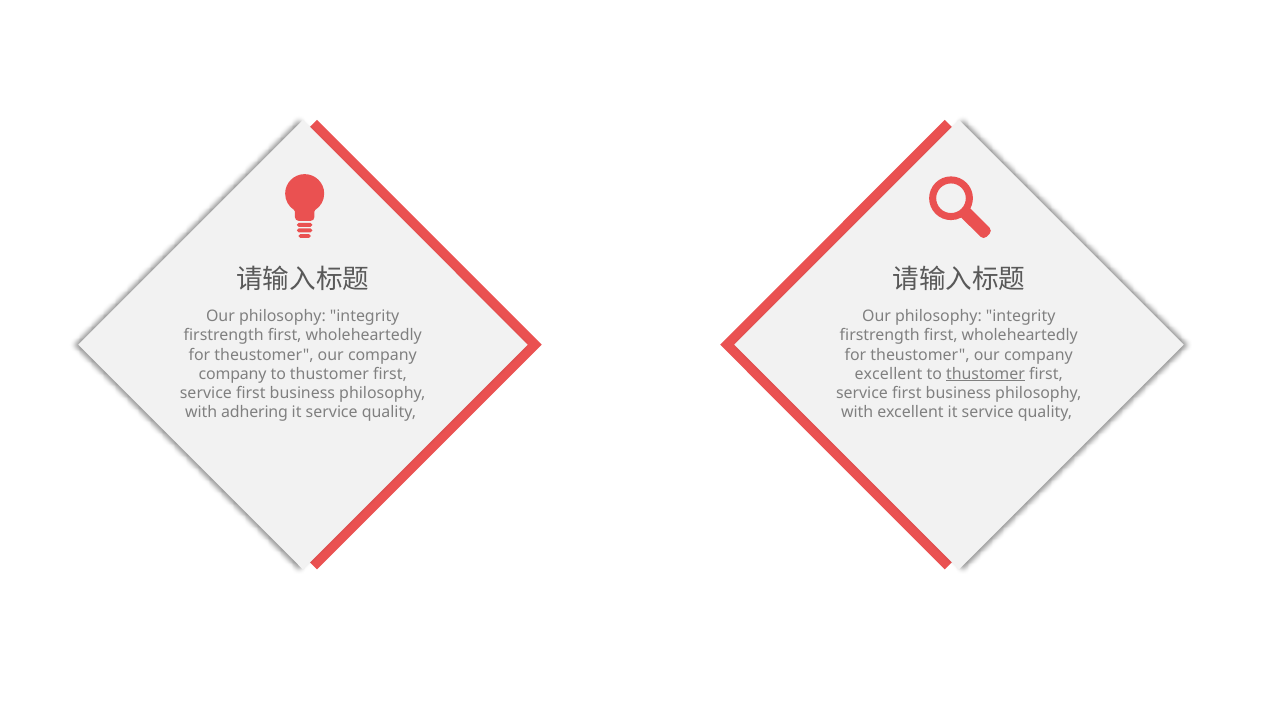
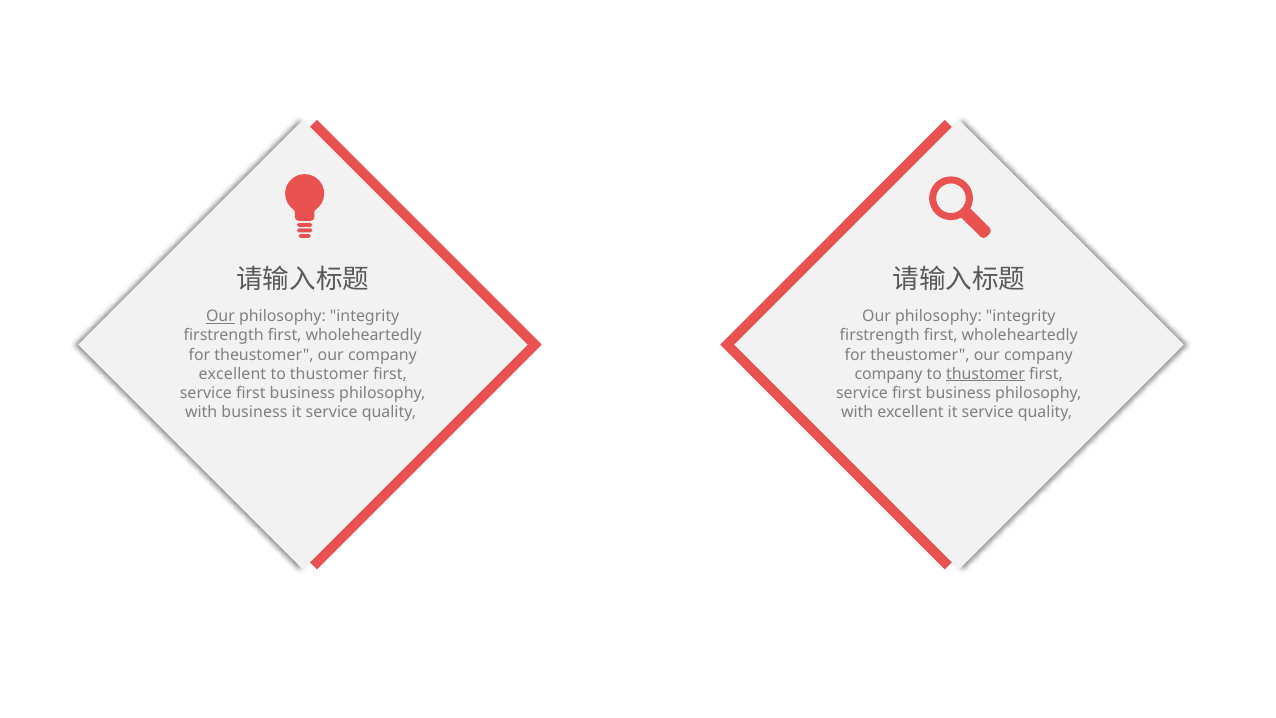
Our at (220, 316) underline: none -> present
company at (233, 374): company -> excellent
excellent at (888, 374): excellent -> company
with adhering: adhering -> business
